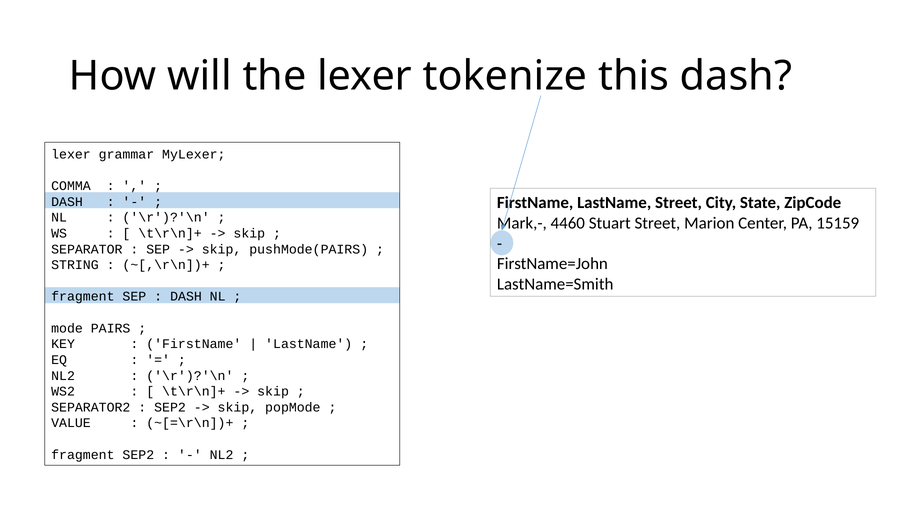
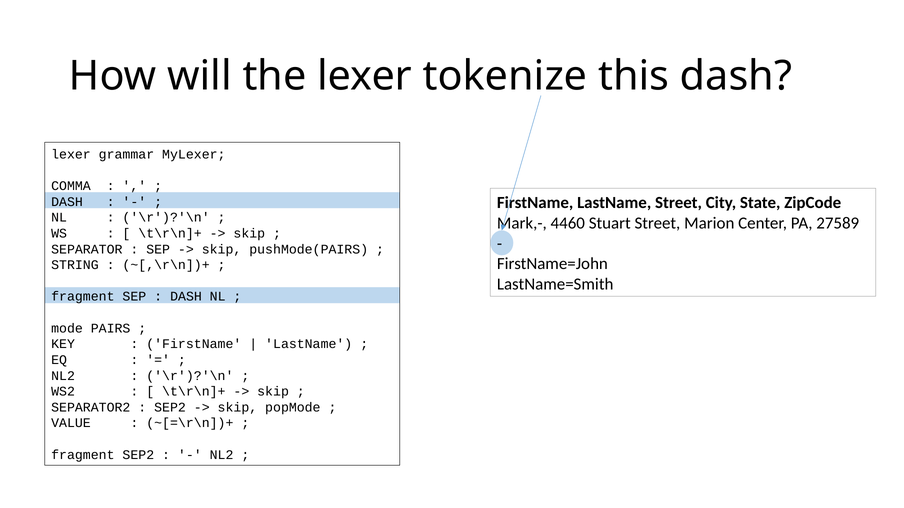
15159: 15159 -> 27589
